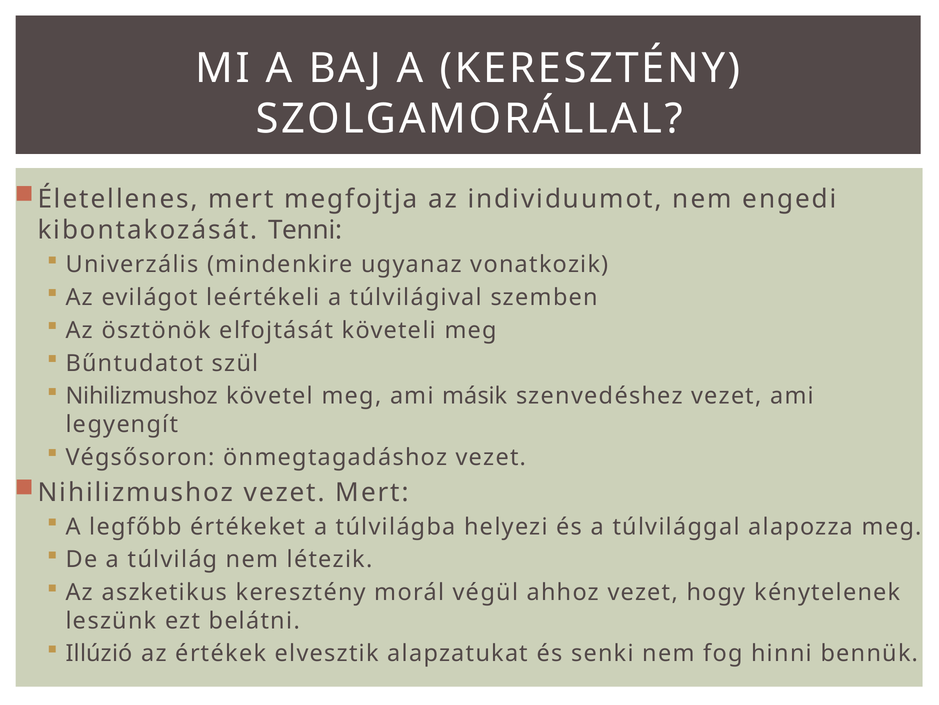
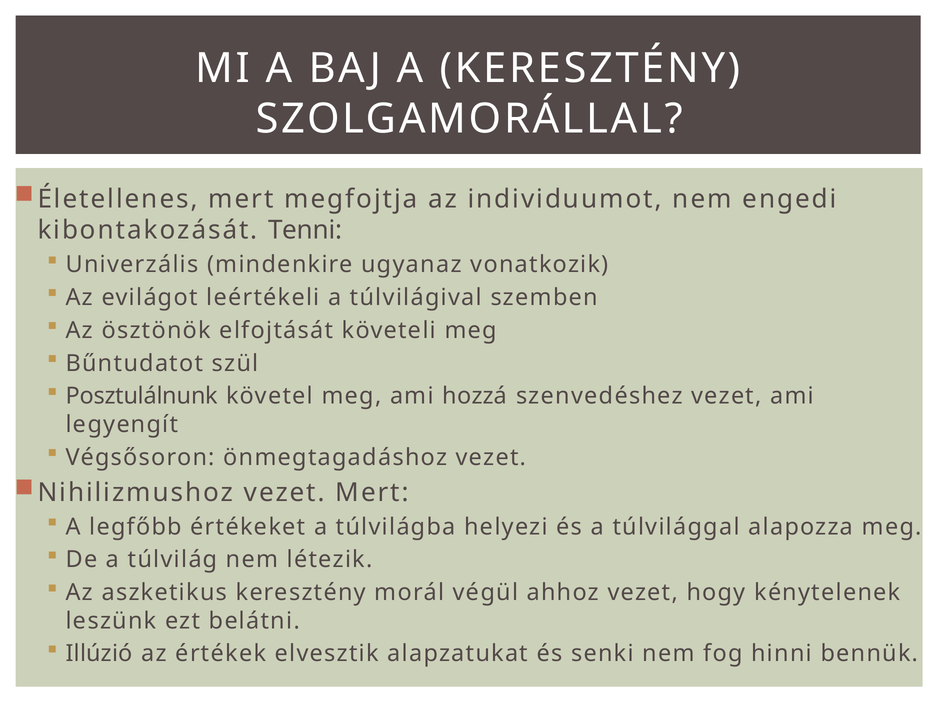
Nihilizmushoz at (142, 396): Nihilizmushoz -> Posztulálnunk
másik: másik -> hozzá
